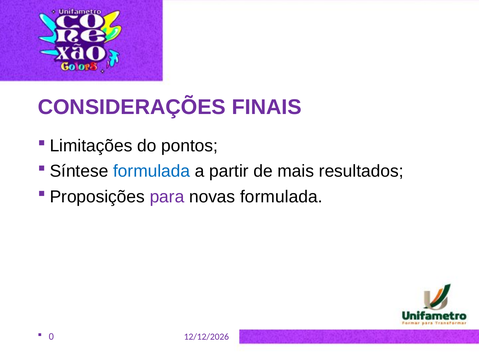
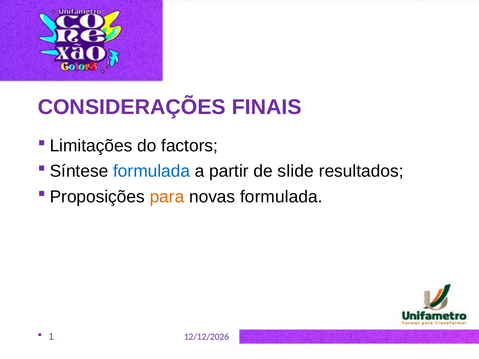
pontos: pontos -> factors
mais: mais -> slide
para colour: purple -> orange
0: 0 -> 1
